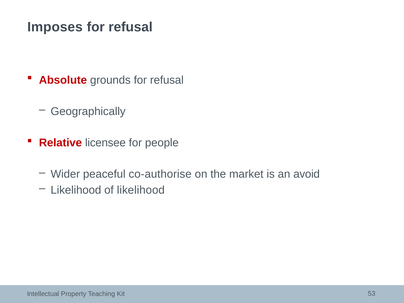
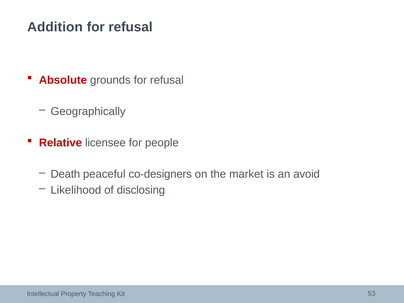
Imposes: Imposes -> Addition
Wider: Wider -> Death
co-authorise: co-authorise -> co-designers
of likelihood: likelihood -> disclosing
